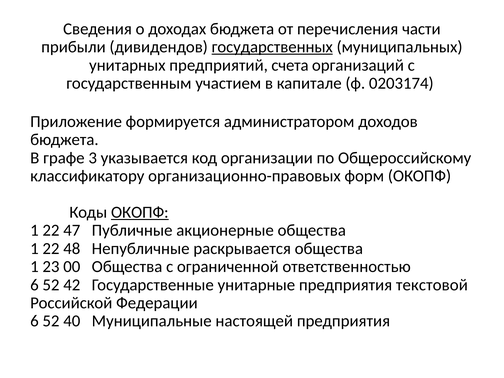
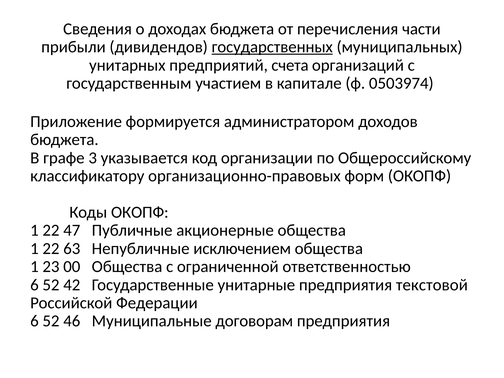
0203174: 0203174 -> 0503974
ОКОПФ at (140, 212) underline: present -> none
48: 48 -> 63
раскрывается: раскрывается -> исключением
40: 40 -> 46
настоящей: настоящей -> договорам
